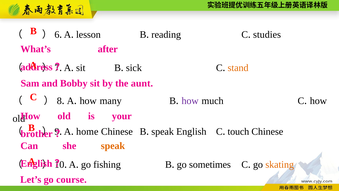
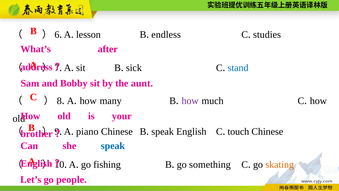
reading: reading -> endless
stand colour: orange -> blue
home: home -> piano
speak at (113, 146) colour: orange -> blue
sometimes: sometimes -> something
course: course -> people
